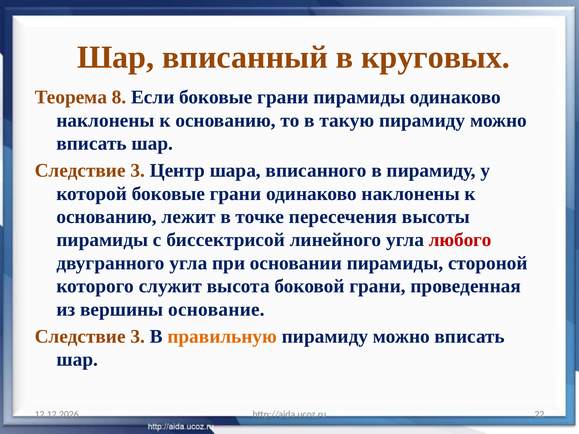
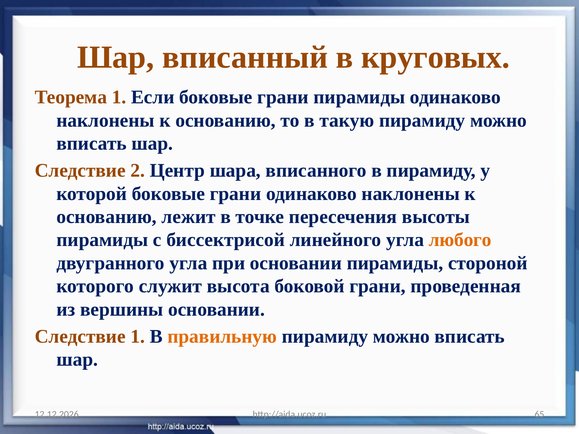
Теорема 8: 8 -> 1
3 at (138, 171): 3 -> 2
любого colour: red -> orange
вершины основание: основание -> основании
3 at (138, 337): 3 -> 1
22: 22 -> 65
